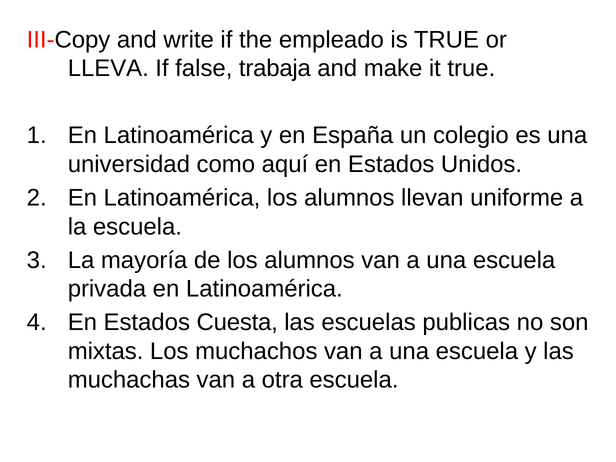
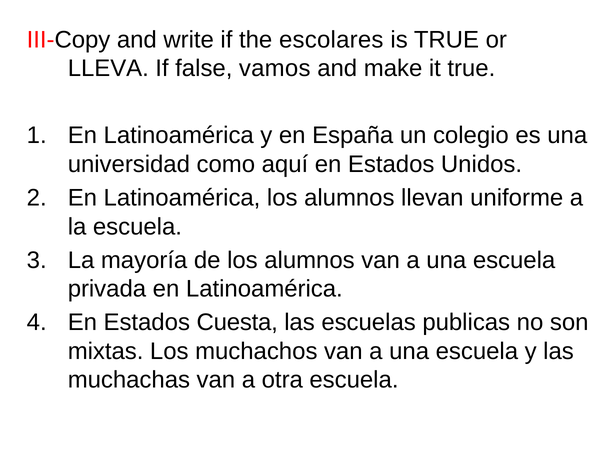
empleado: empleado -> escolares
trabaja: trabaja -> vamos
